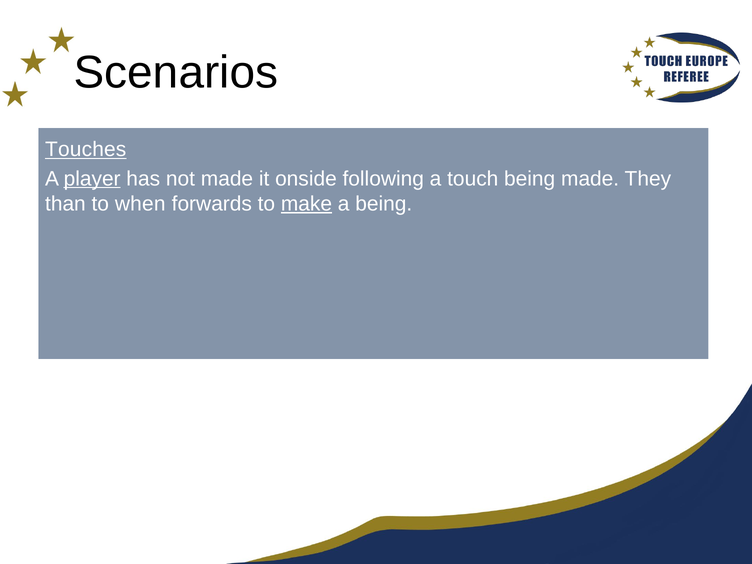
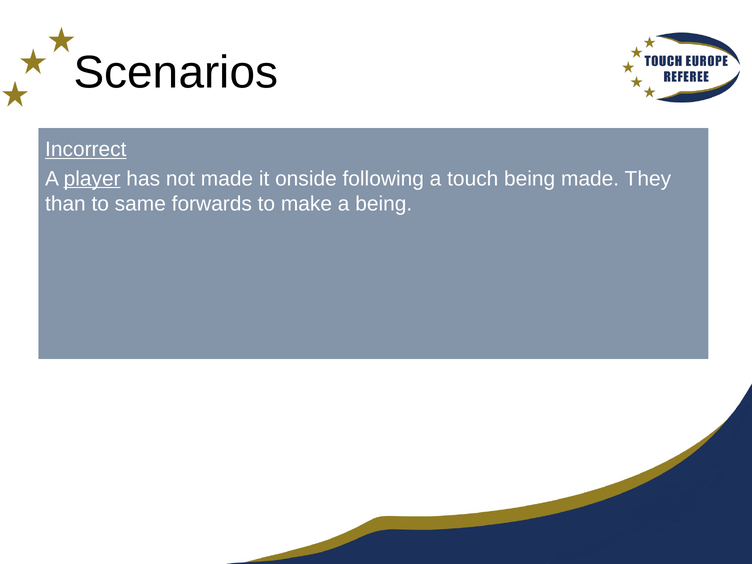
Touches: Touches -> Incorrect
when: when -> same
make underline: present -> none
